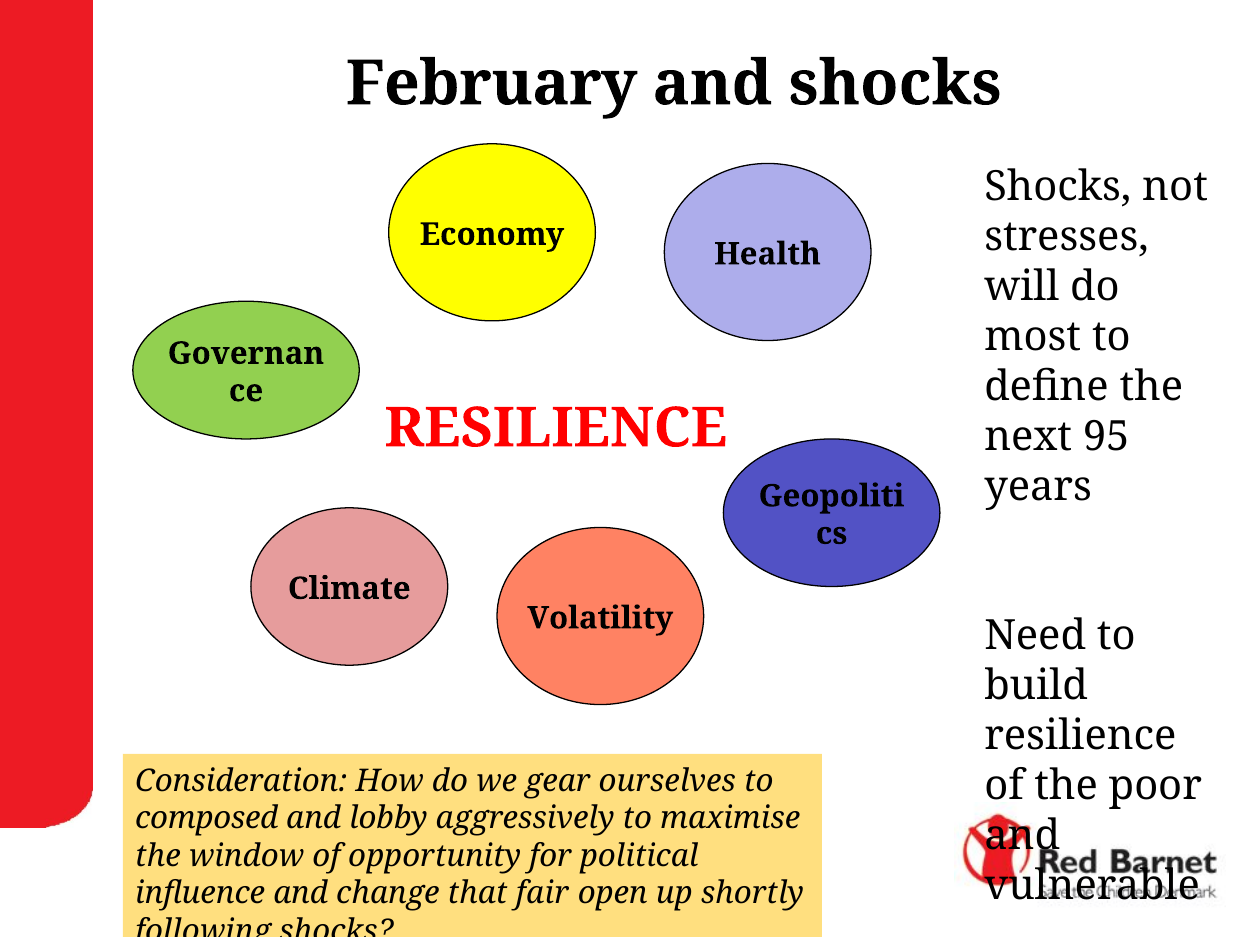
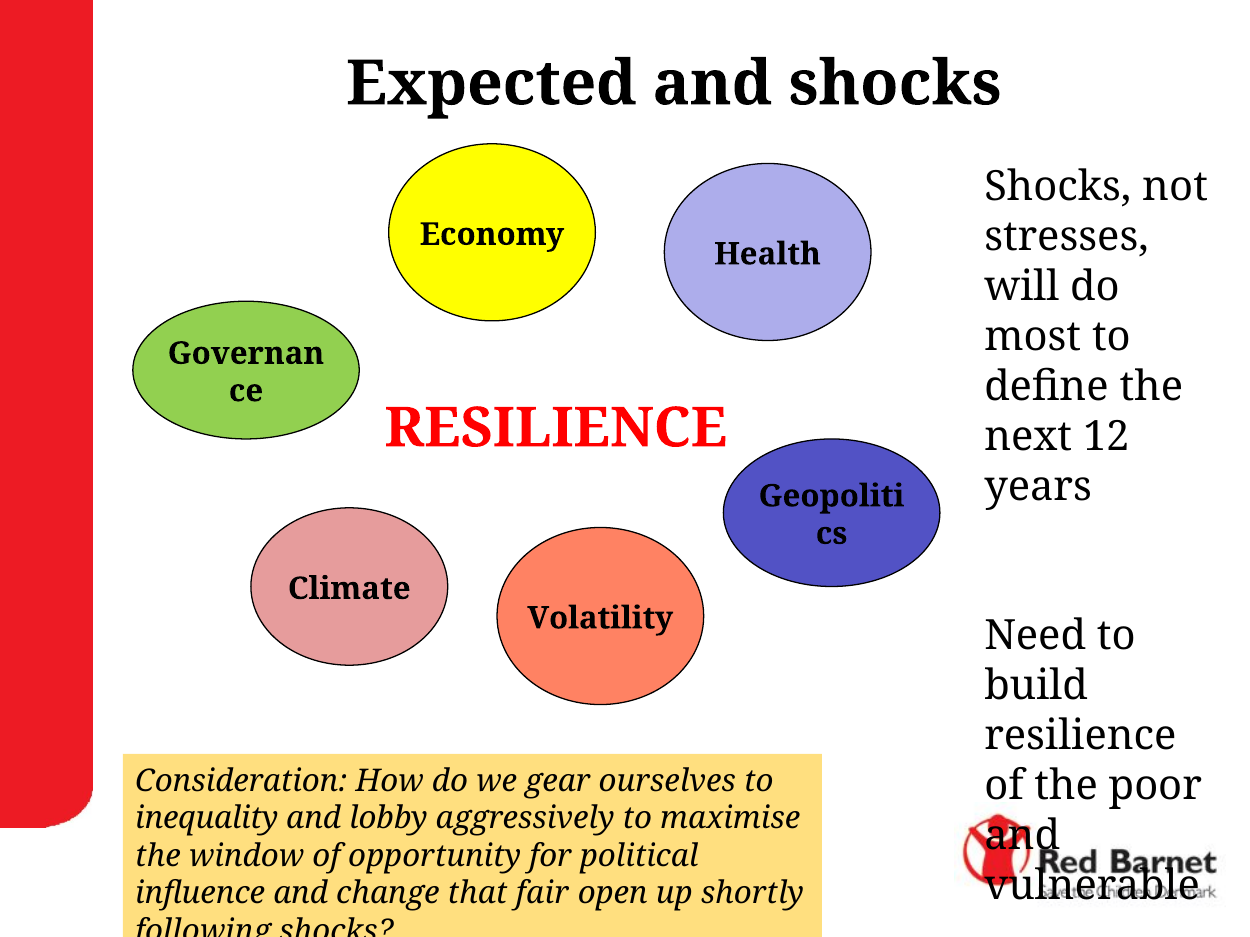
February: February -> Expected
95: 95 -> 12
composed: composed -> inequality
